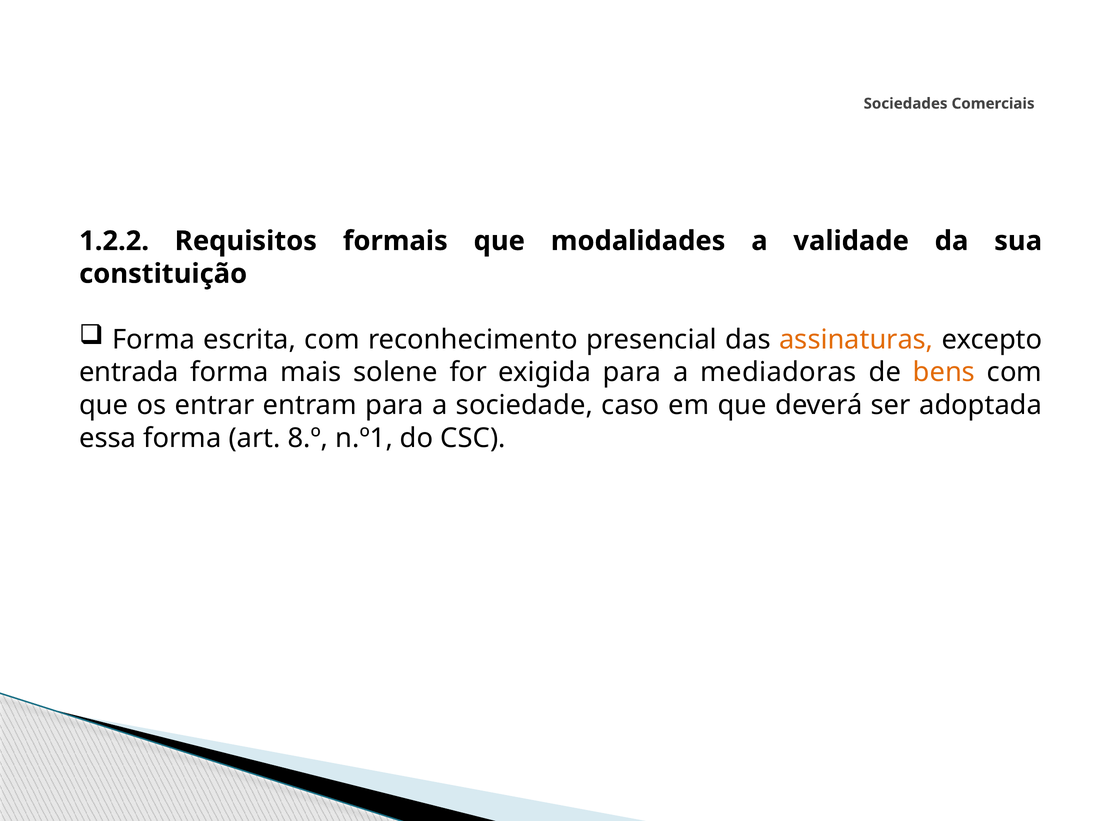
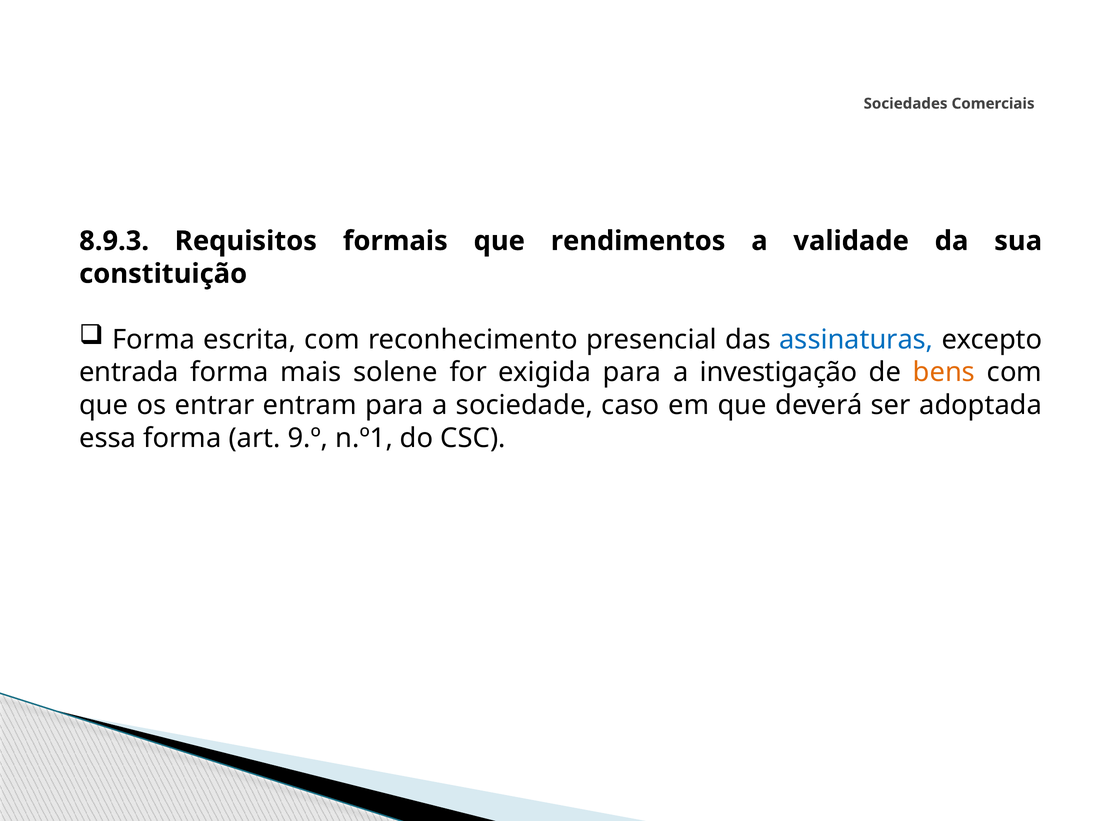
1.2.2: 1.2.2 -> 8.9.3
modalidades: modalidades -> rendimentos
assinaturas colour: orange -> blue
mediadoras: mediadoras -> investigação
8.º: 8.º -> 9.º
